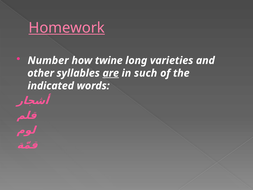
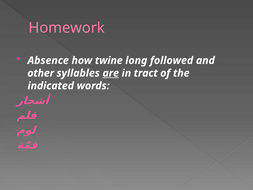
Homework underline: present -> none
Number: Number -> Absence
varieties: varieties -> followed
such: such -> tract
